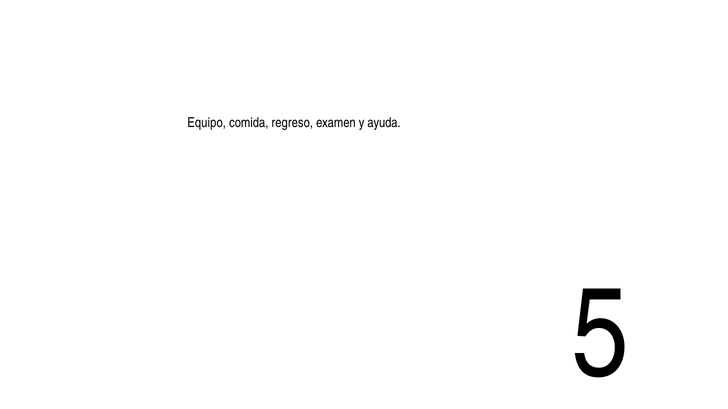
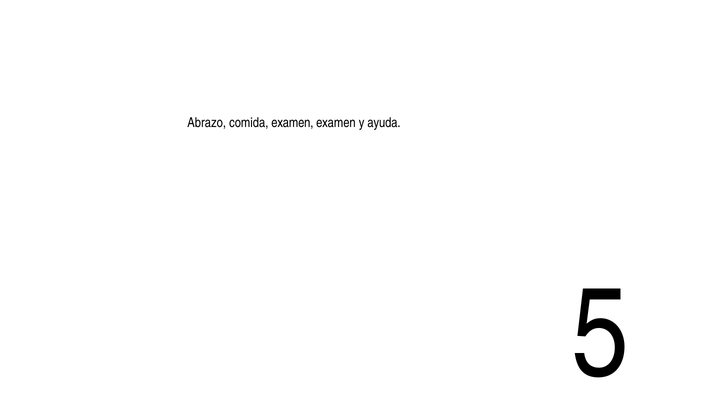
Equipo: Equipo -> Abrazo
comida regreso: regreso -> examen
